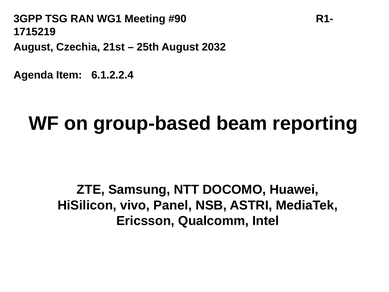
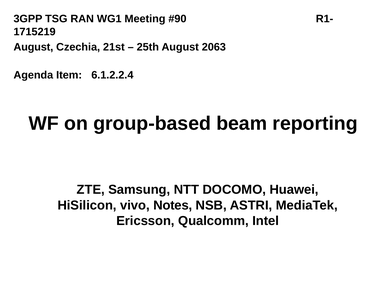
2032: 2032 -> 2063
Panel: Panel -> Notes
